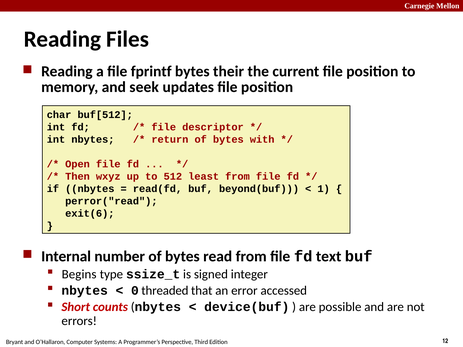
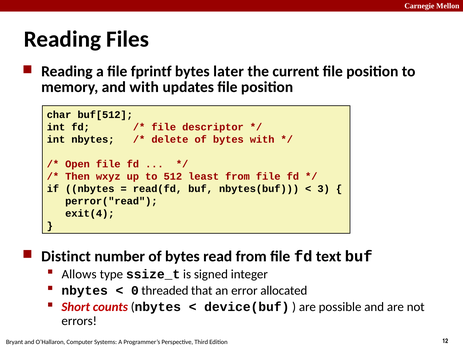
their: their -> later
and seek: seek -> with
return: return -> delete
beyond(buf: beyond(buf -> nbytes(buf
1: 1 -> 3
exit(6: exit(6 -> exit(4
Internal: Internal -> Distinct
Begins: Begins -> Allows
accessed: accessed -> allocated
